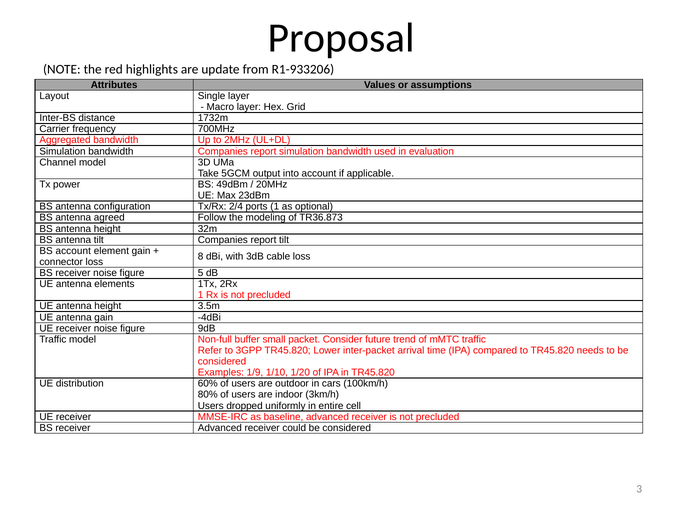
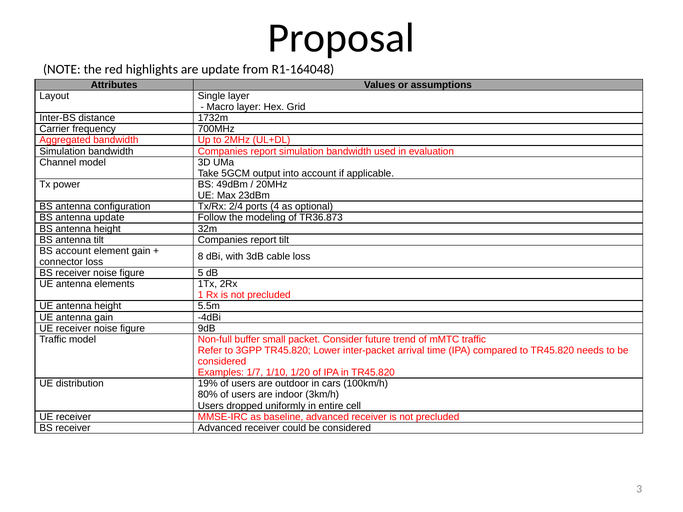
R1-933206: R1-933206 -> R1-164048
ports 1: 1 -> 4
antenna agreed: agreed -> update
3.5m: 3.5m -> 5.5m
1/9: 1/9 -> 1/7
60%: 60% -> 19%
